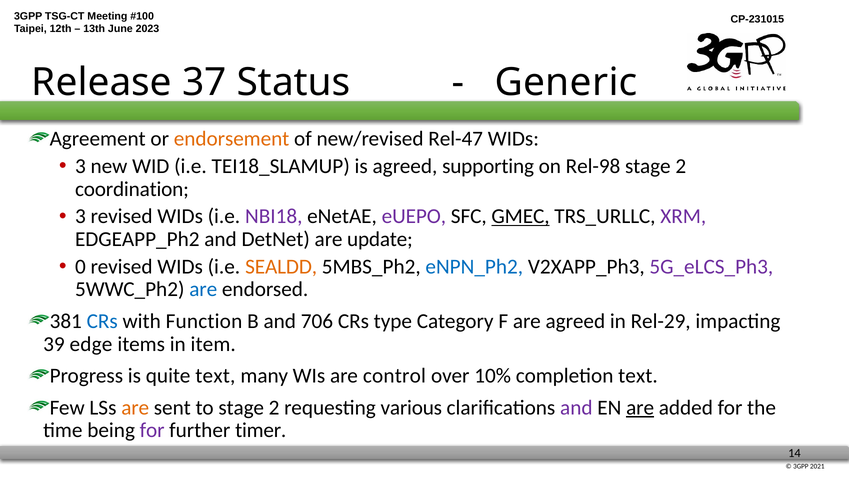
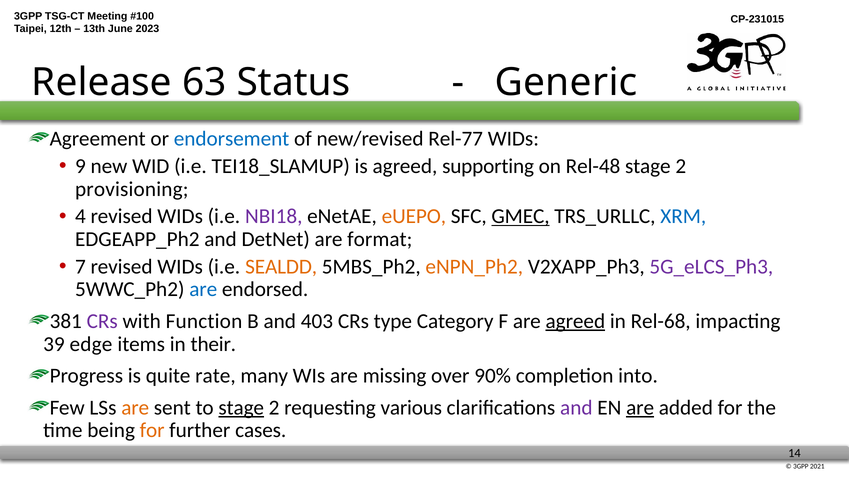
37: 37 -> 63
endorsement colour: orange -> blue
Rel-47: Rel-47 -> Rel-77
3 at (80, 166): 3 -> 9
Rel-98: Rel-98 -> Rel-48
coordination: coordination -> provisioning
3 at (80, 217): 3 -> 4
eUEPO colour: purple -> orange
XRM colour: purple -> blue
update: update -> format
0: 0 -> 7
eNPN_Ph2 colour: blue -> orange
CRs at (102, 322) colour: blue -> purple
706: 706 -> 403
agreed at (575, 322) underline: none -> present
Rel-29: Rel-29 -> Rel-68
item: item -> their
quite text: text -> rate
control: control -> missing
10%: 10% -> 90%
completion text: text -> into
stage at (241, 408) underline: none -> present
for at (152, 431) colour: purple -> orange
timer: timer -> cases
